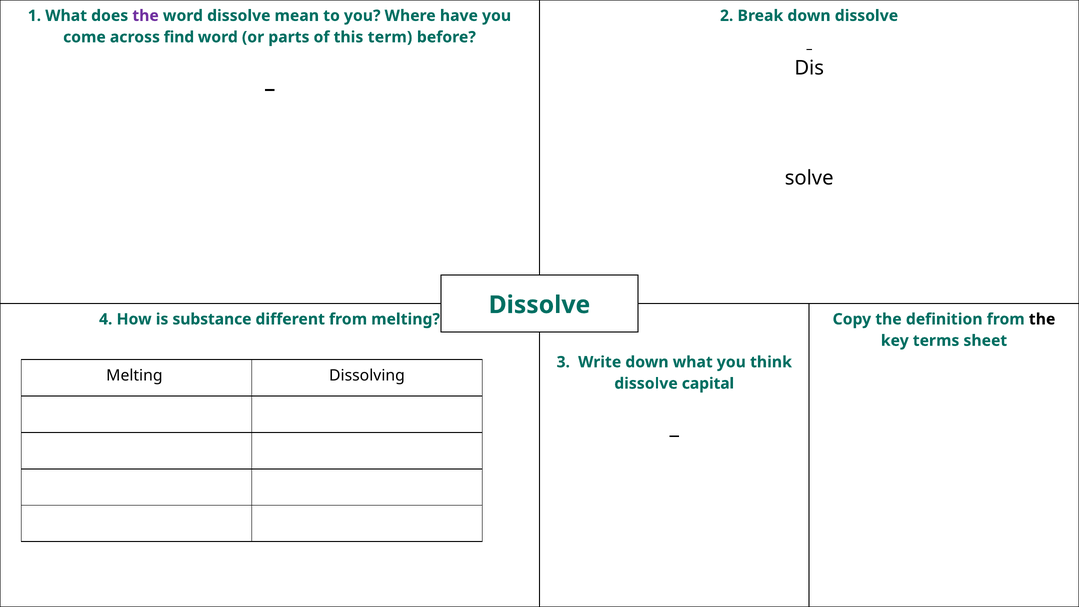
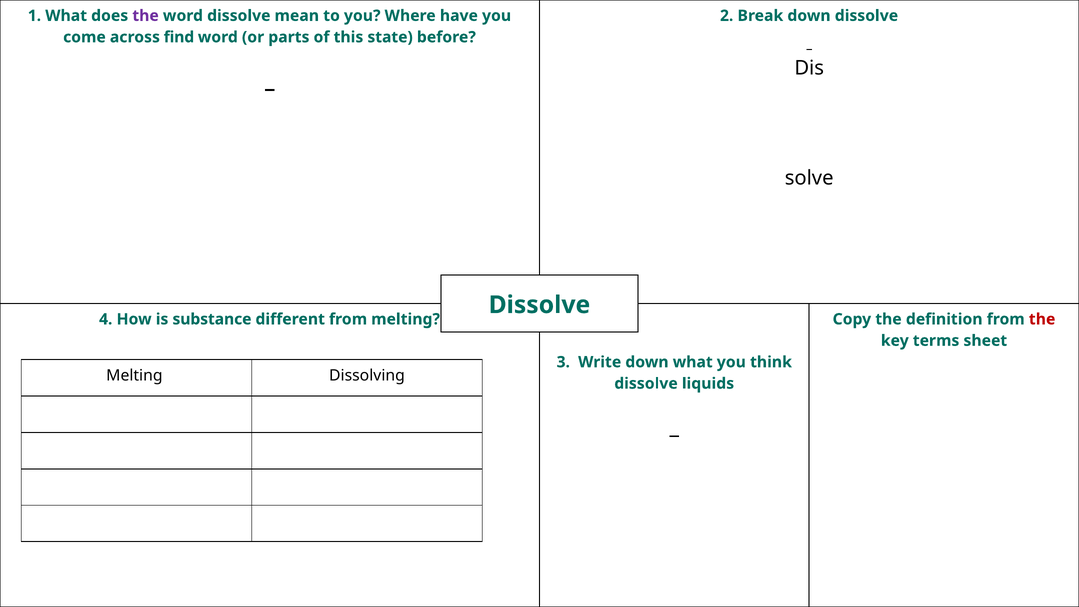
term: term -> state
the at (1042, 319) colour: black -> red
capital: capital -> liquids
